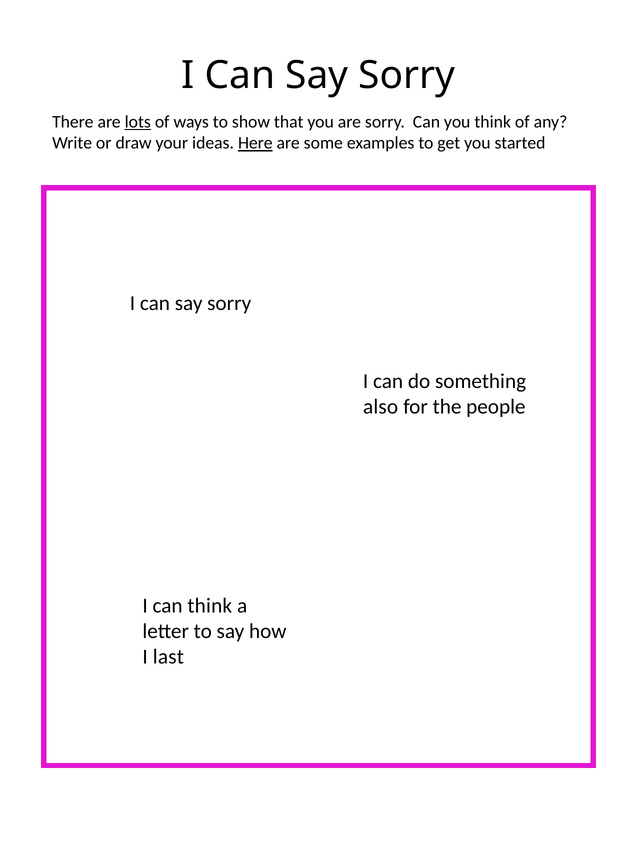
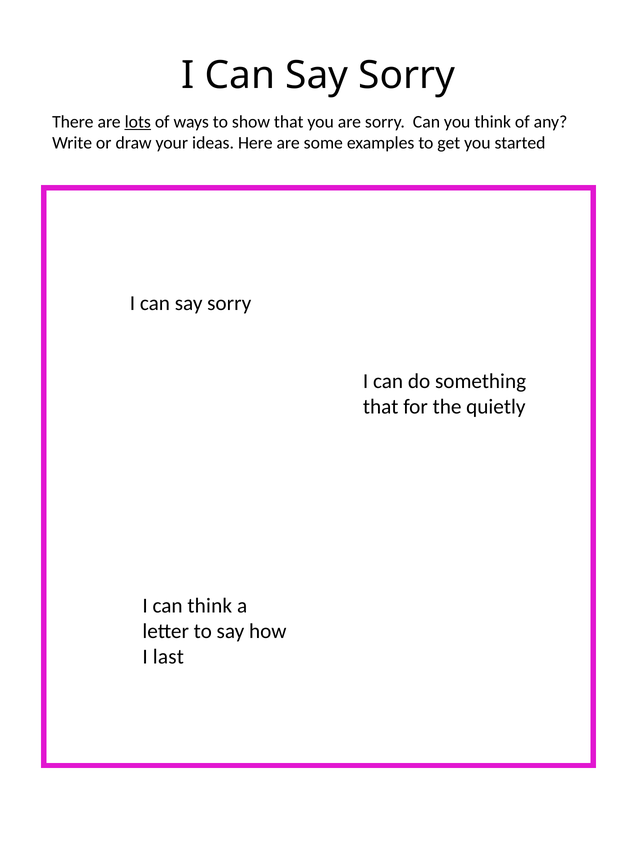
Here underline: present -> none
also at (381, 406): also -> that
people: people -> quietly
